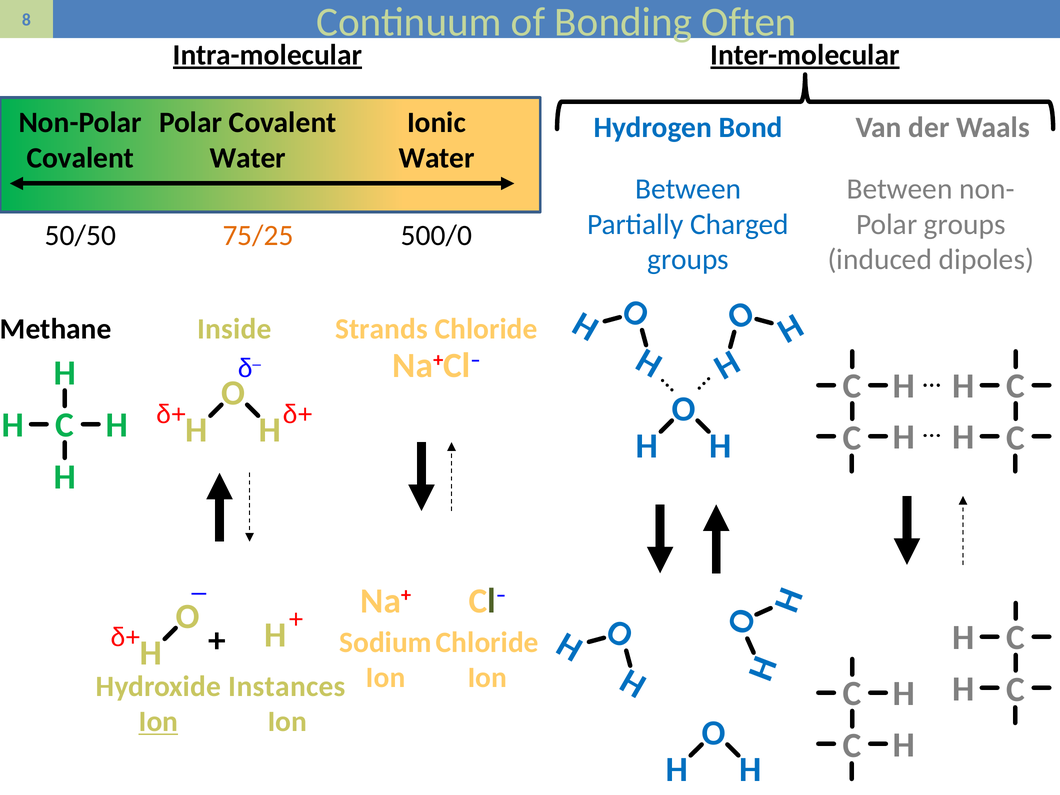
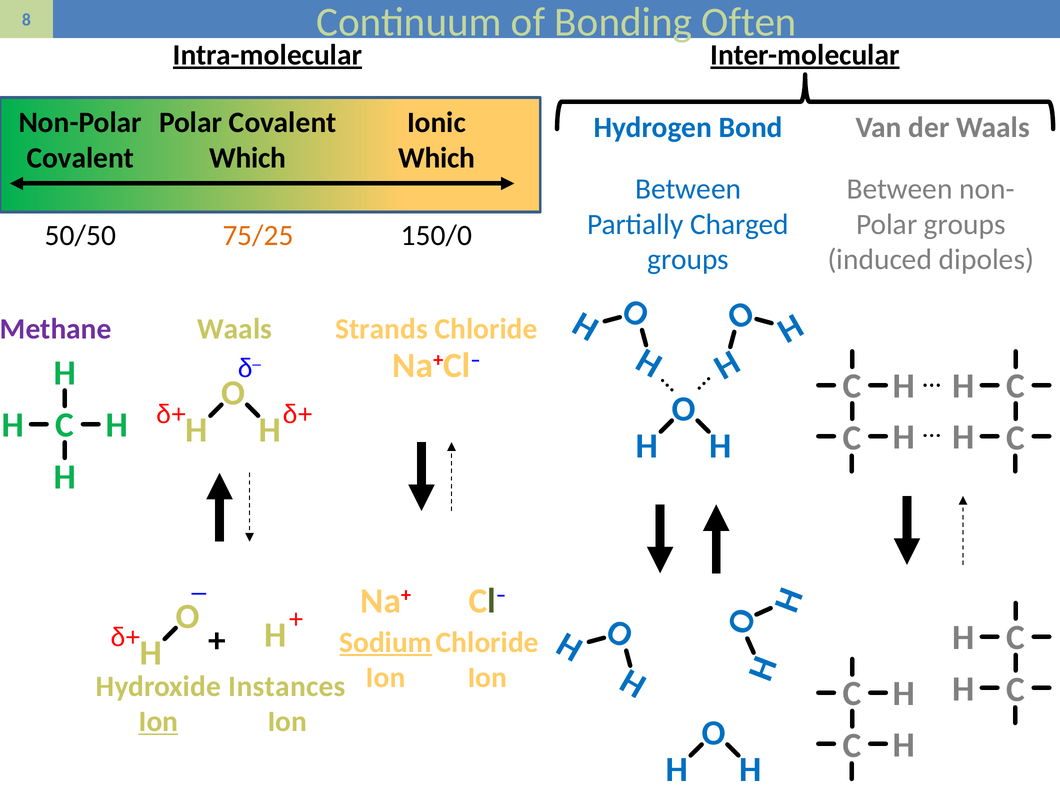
Water at (248, 158): Water -> Which
Water at (437, 158): Water -> Which
500/0: 500/0 -> 150/0
Methane colour: black -> purple
Inside at (234, 329): Inside -> Waals
Sodium underline: none -> present
